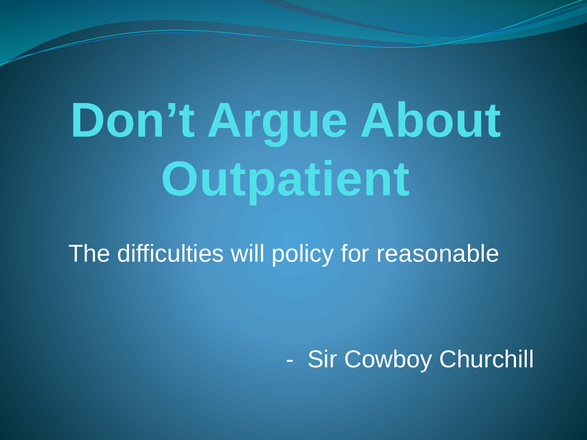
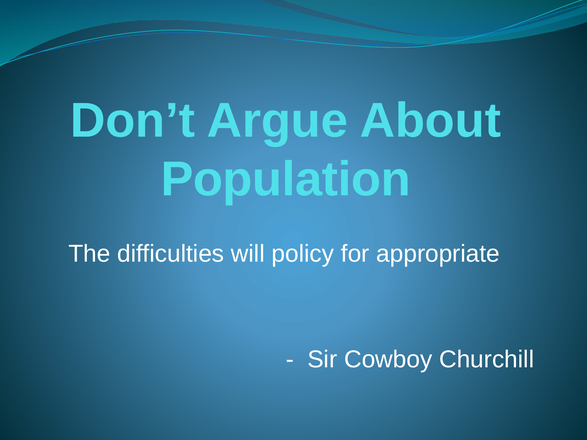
Outpatient: Outpatient -> Population
reasonable: reasonable -> appropriate
